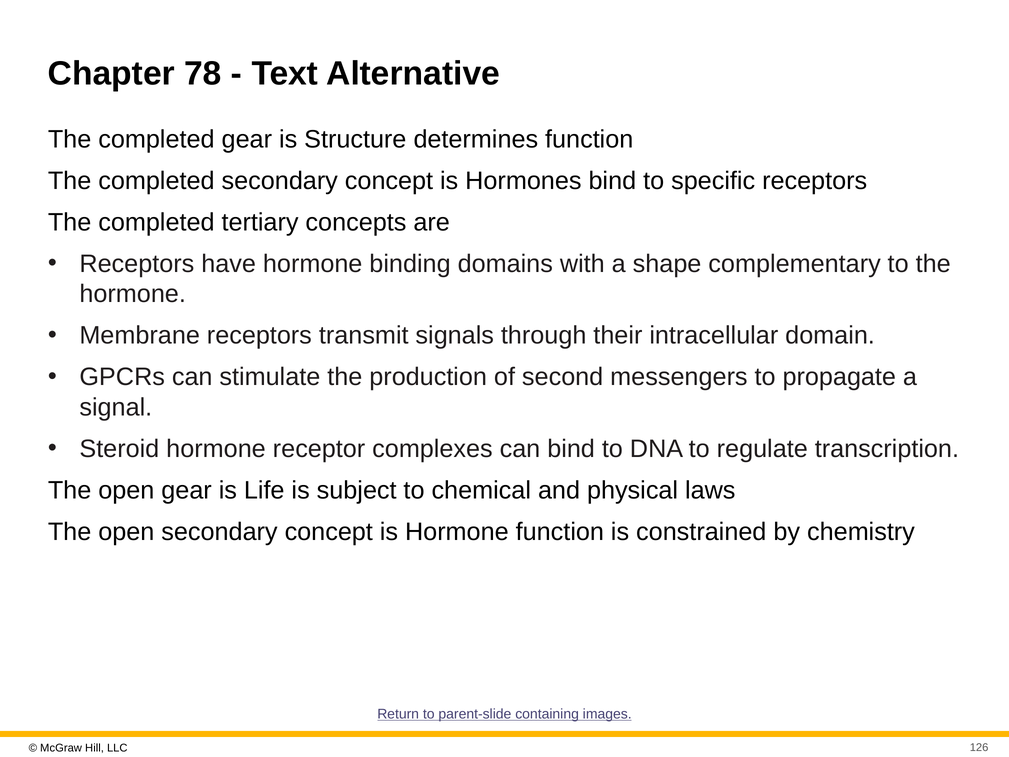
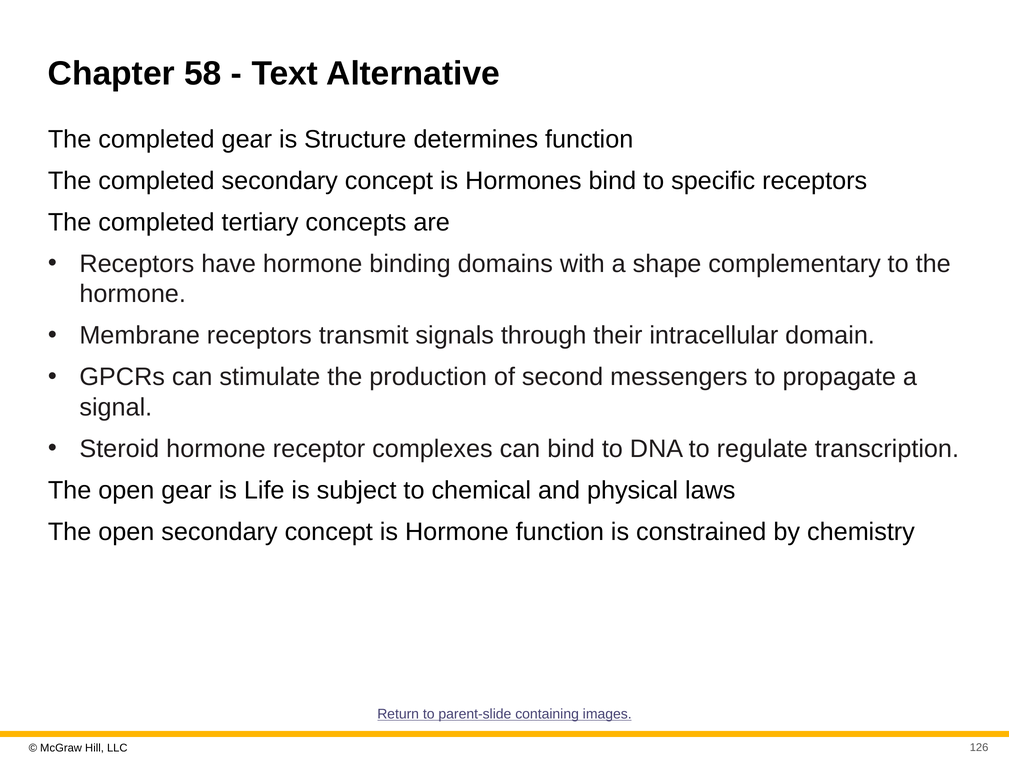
78: 78 -> 58
